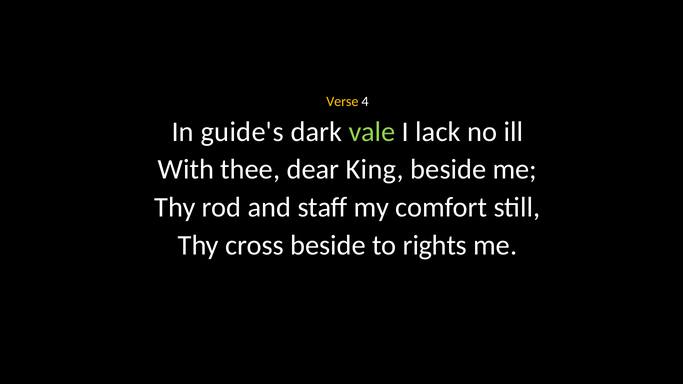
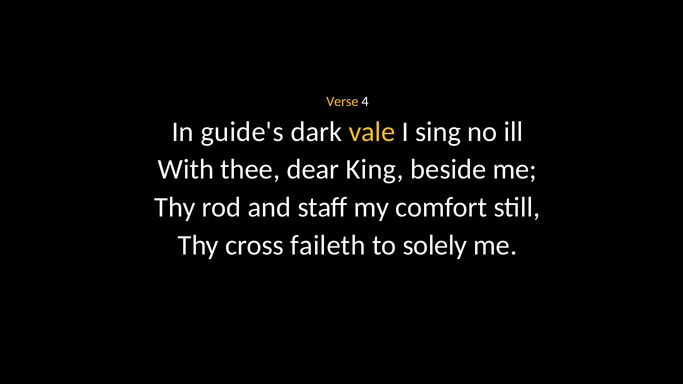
vale colour: light green -> yellow
lack: lack -> sing
cross beside: beside -> faileth
rights: rights -> solely
